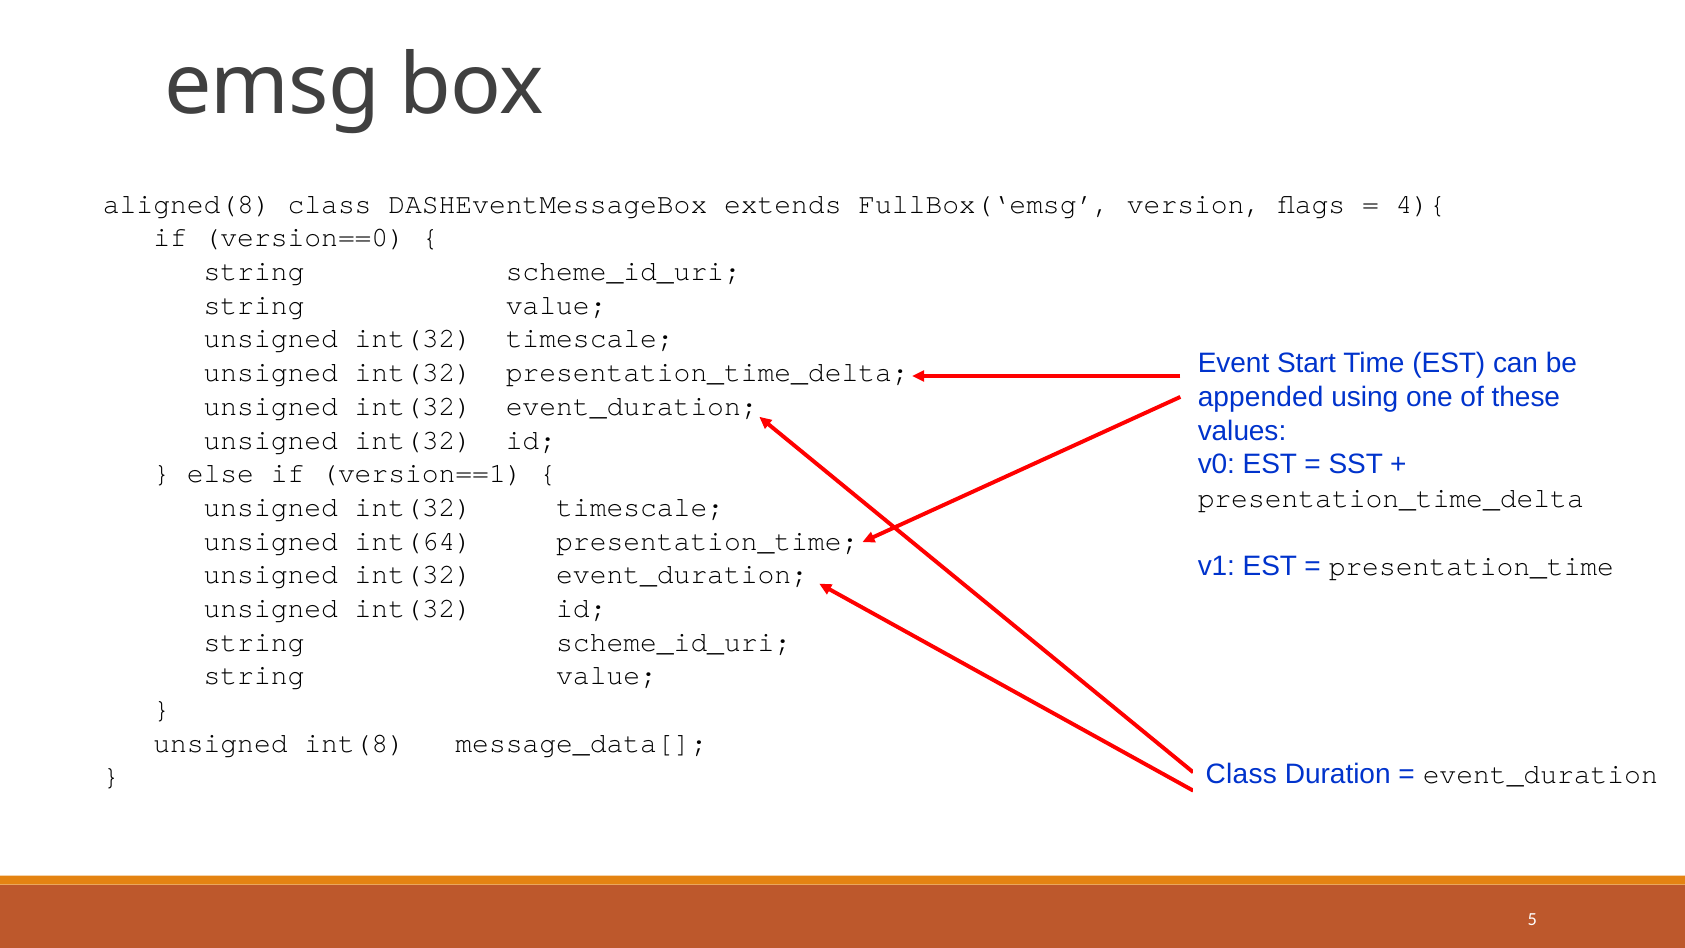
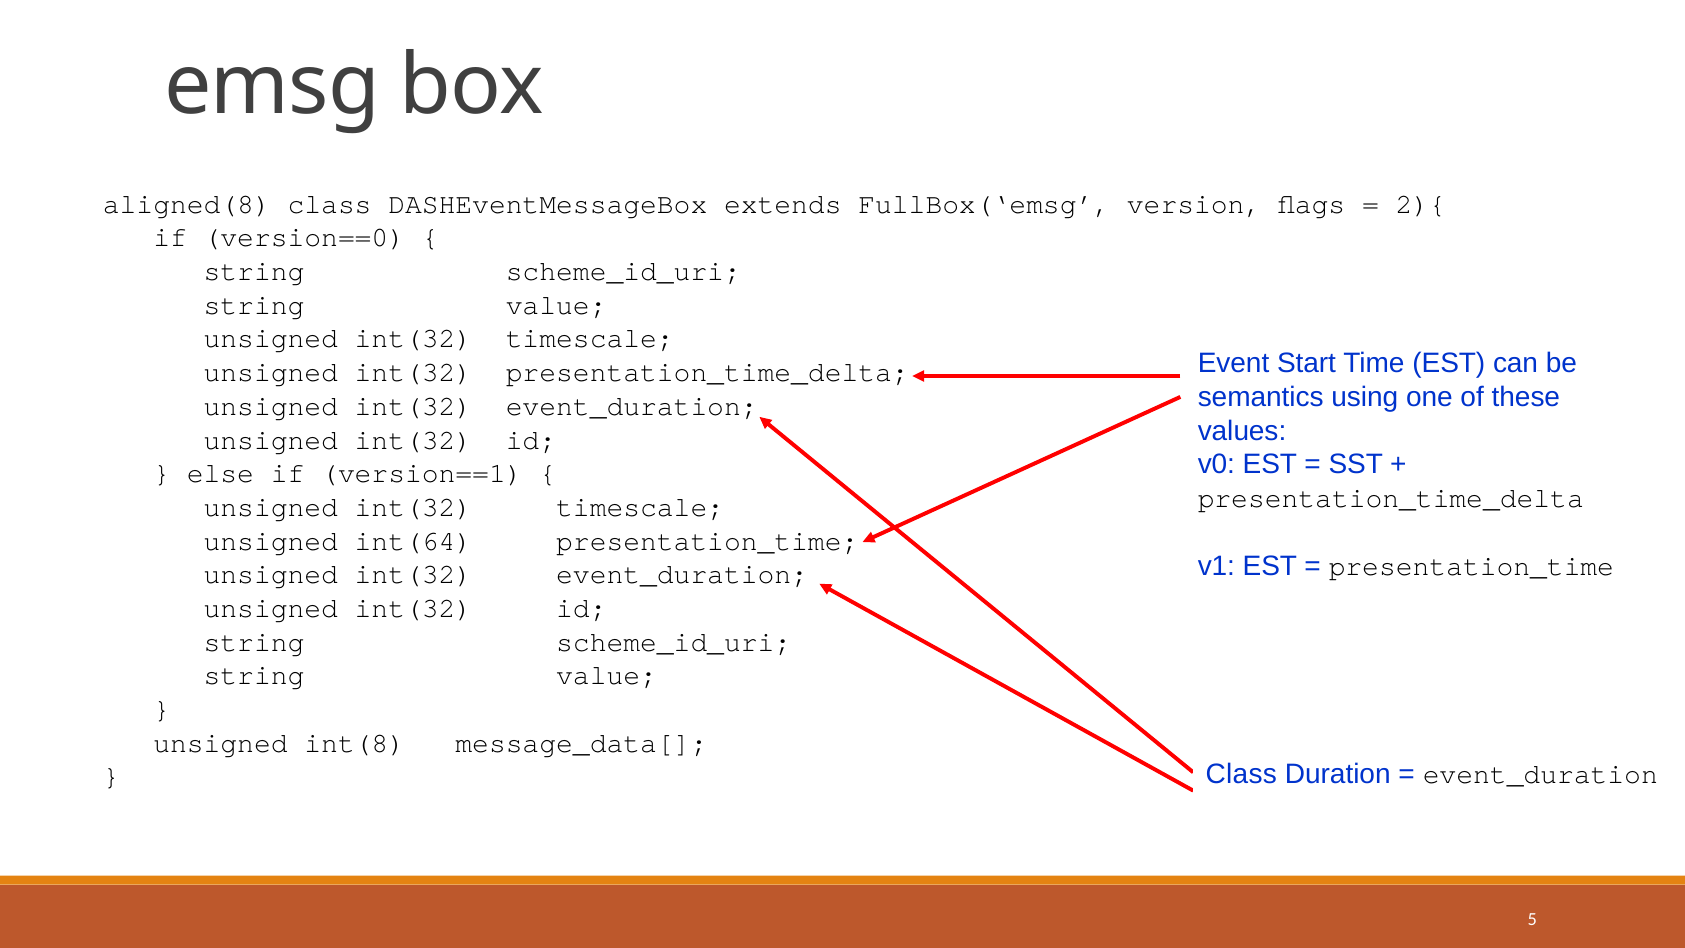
4){: 4){ -> 2){
appended: appended -> semantics
